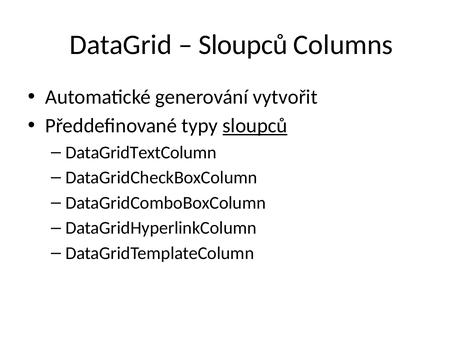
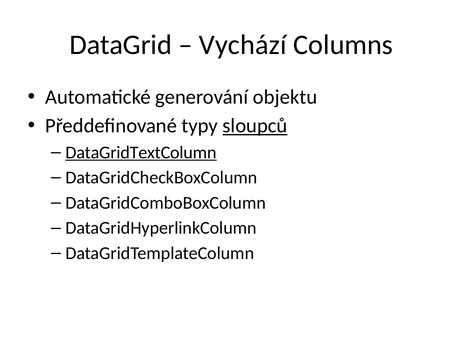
Sloupců at (243, 45): Sloupců -> Vychází
vytvořit: vytvořit -> objektu
DataGridTextColumn underline: none -> present
